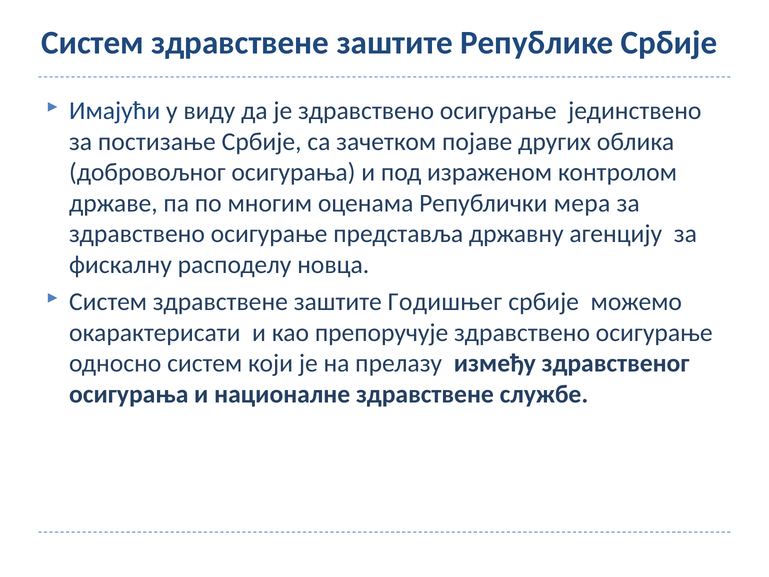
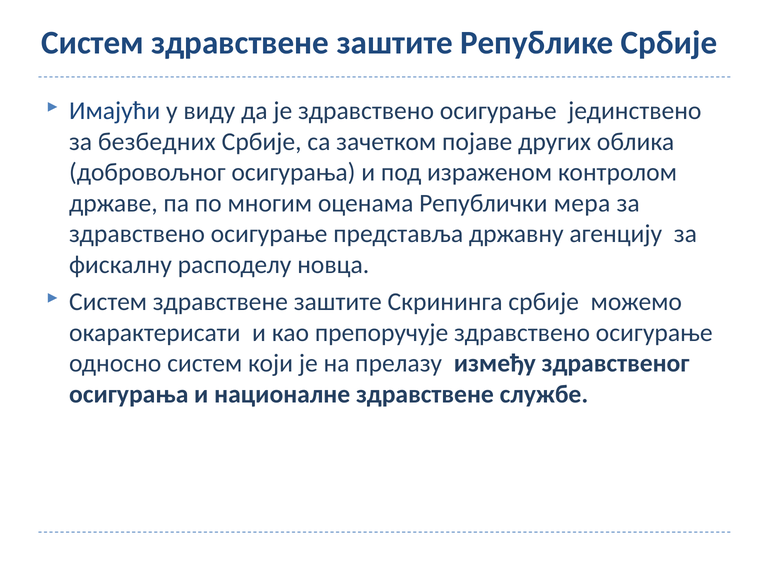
постизање: постизање -> безбедних
Годишњег: Годишњег -> Скрининга
